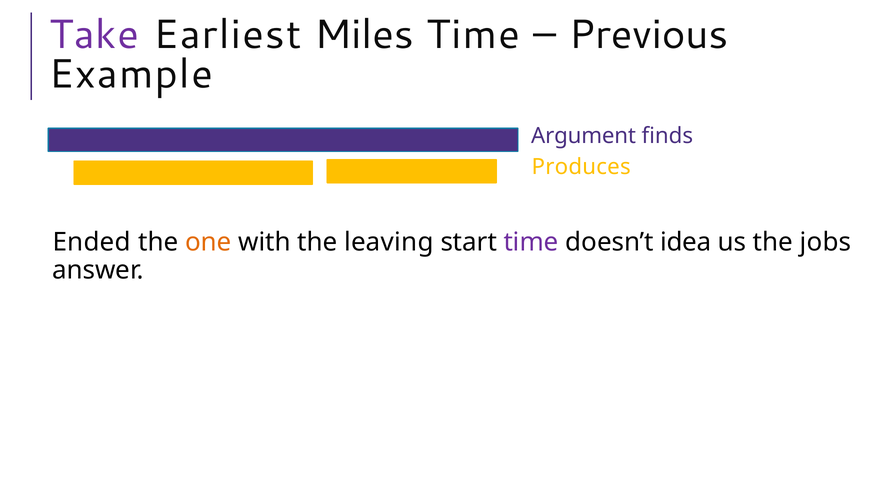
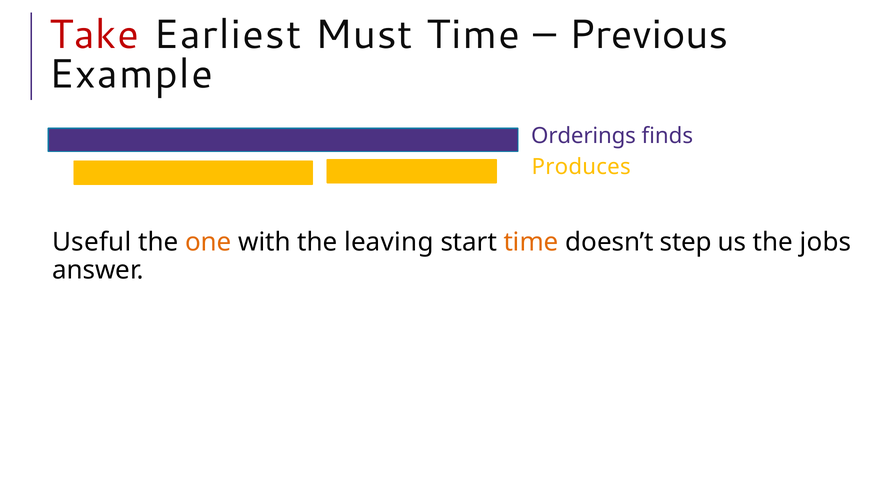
Take colour: purple -> red
Miles: Miles -> Must
Argument: Argument -> Orderings
Ended: Ended -> Useful
time at (531, 242) colour: purple -> orange
idea: idea -> step
